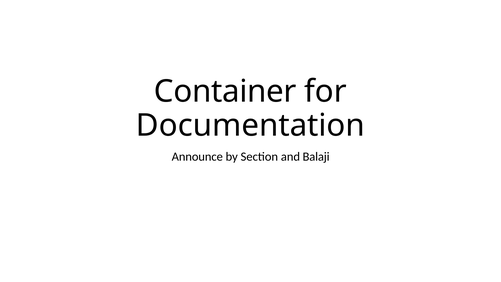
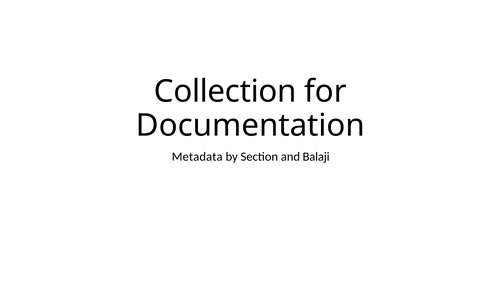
Container: Container -> Collection
Announce: Announce -> Metadata
